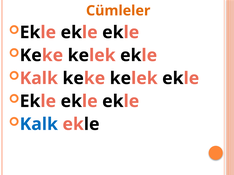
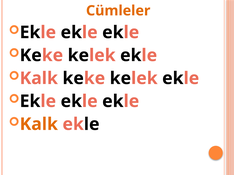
Kalk at (39, 125) colour: blue -> orange
